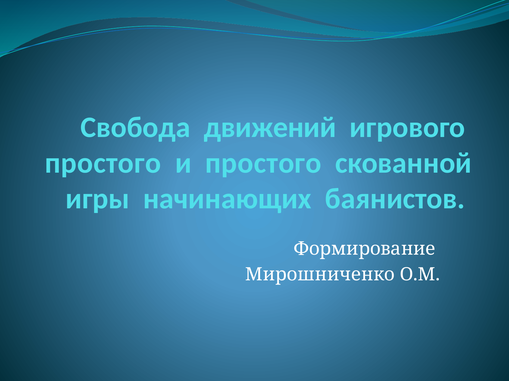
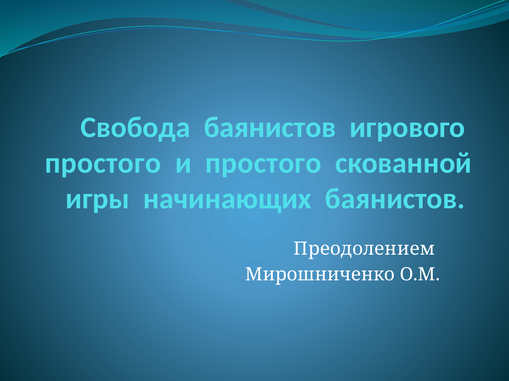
Cвобода движений: движений -> баянистов
Формирование: Формирование -> Преодолением
